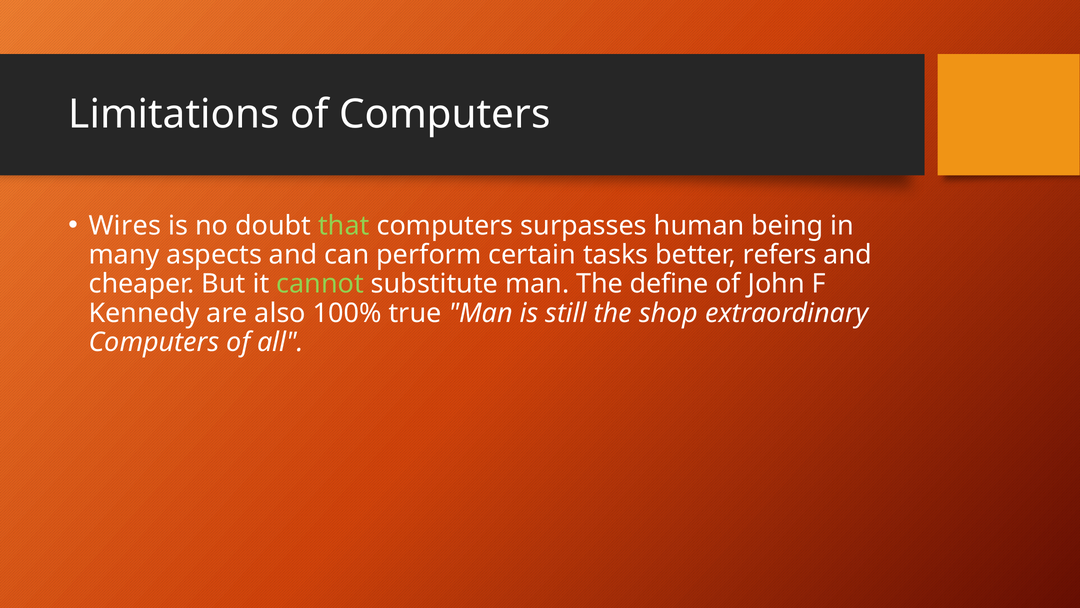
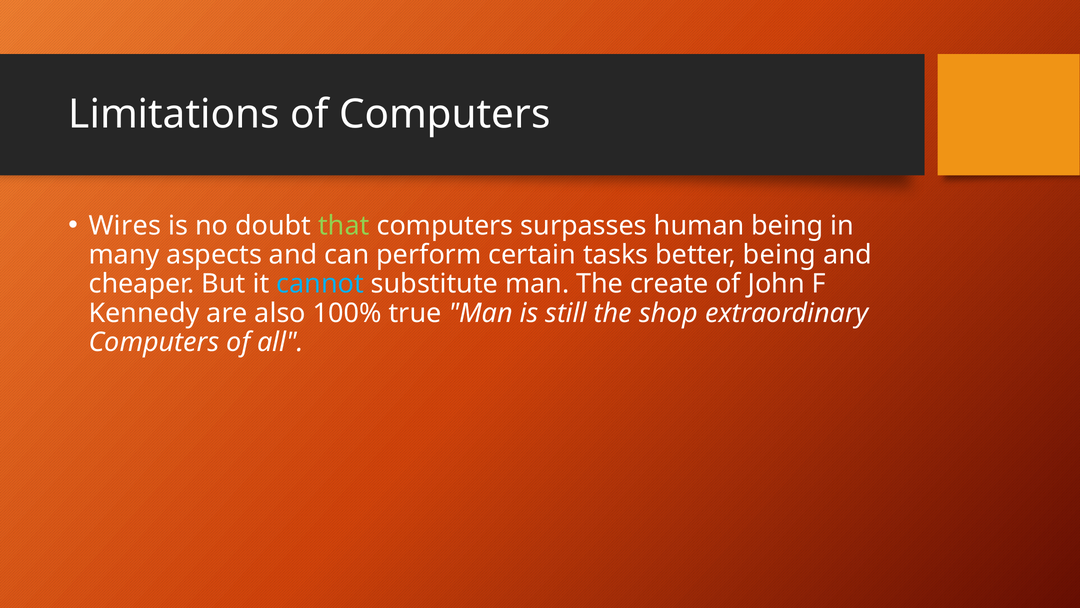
better refers: refers -> being
cannot colour: light green -> light blue
define: define -> create
